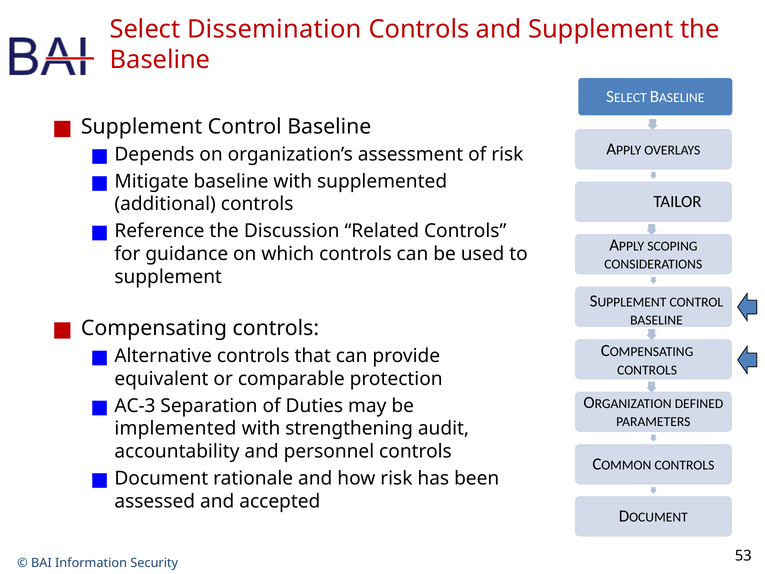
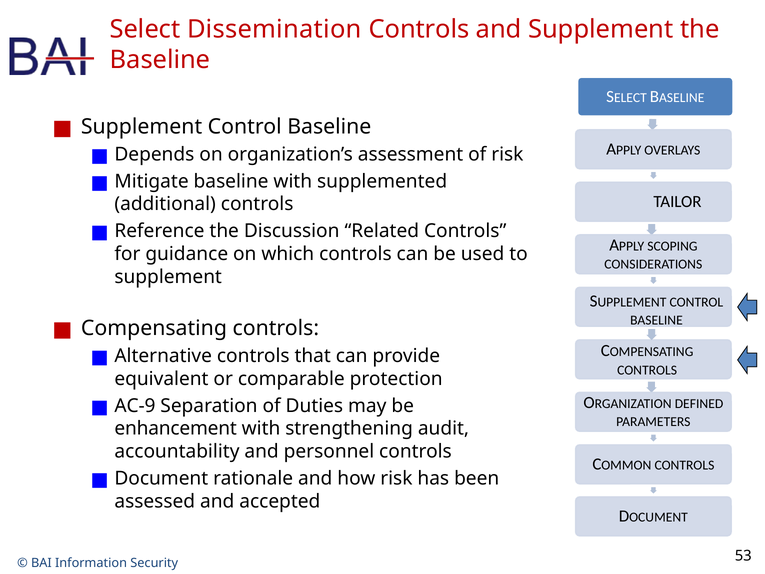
AC-3: AC-3 -> AC-9
implemented: implemented -> enhancement
